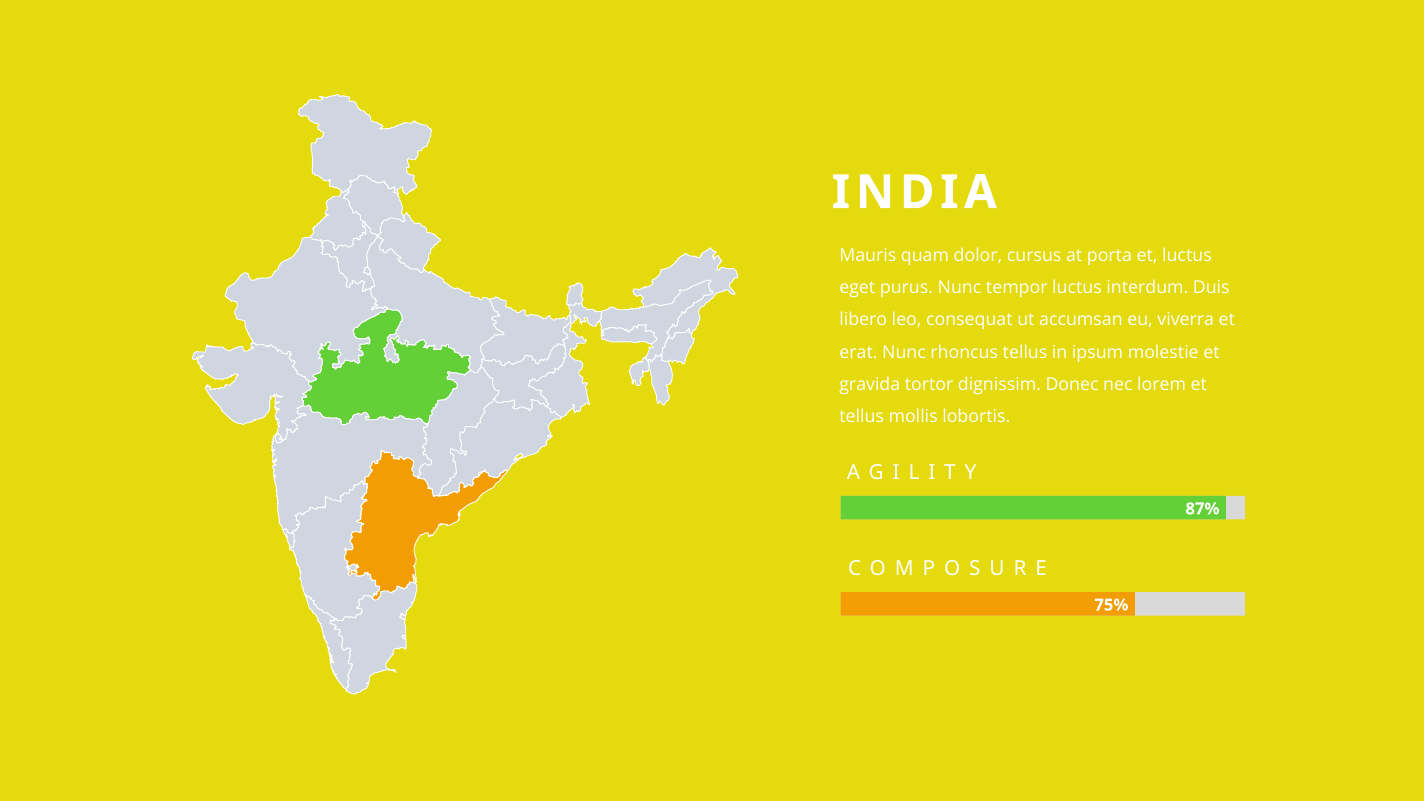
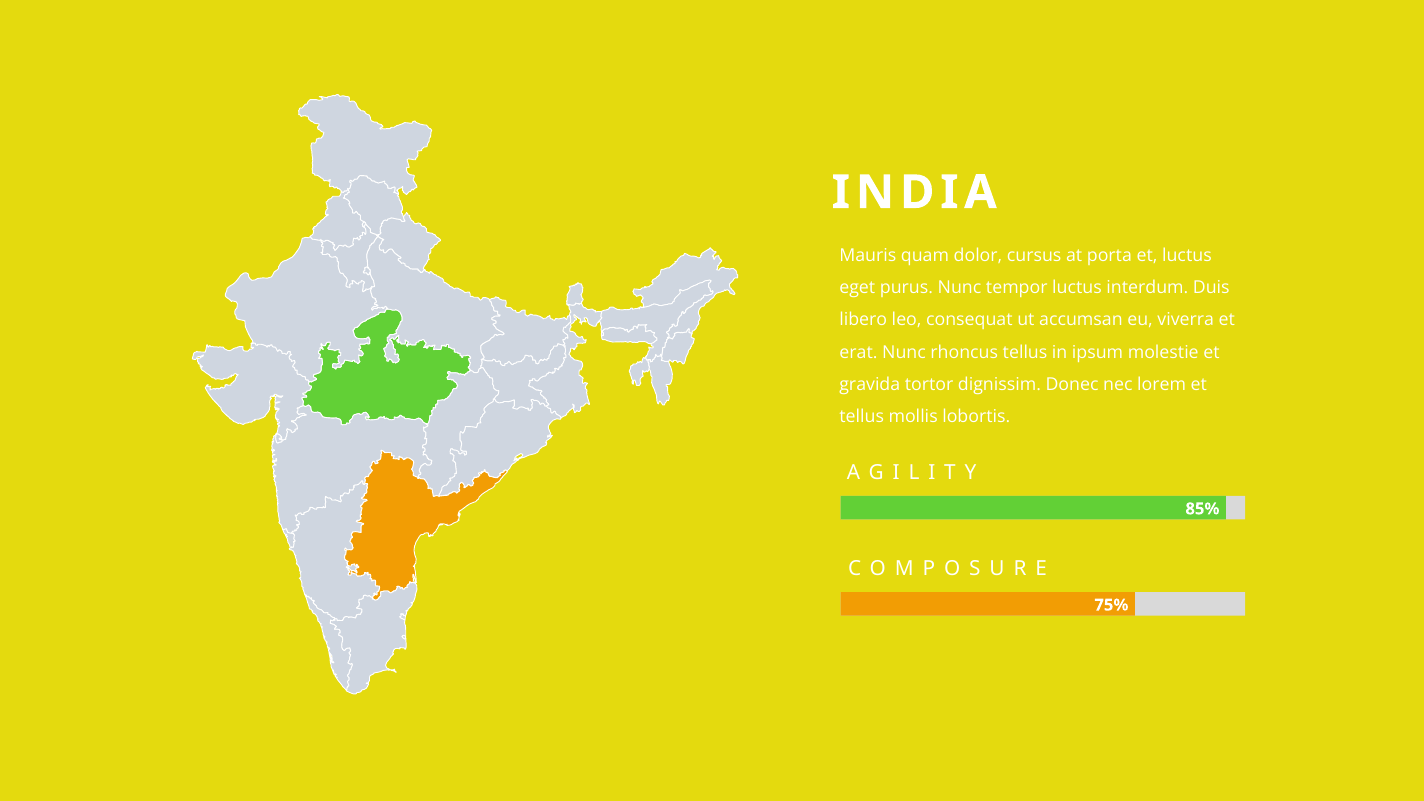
87%: 87% -> 85%
